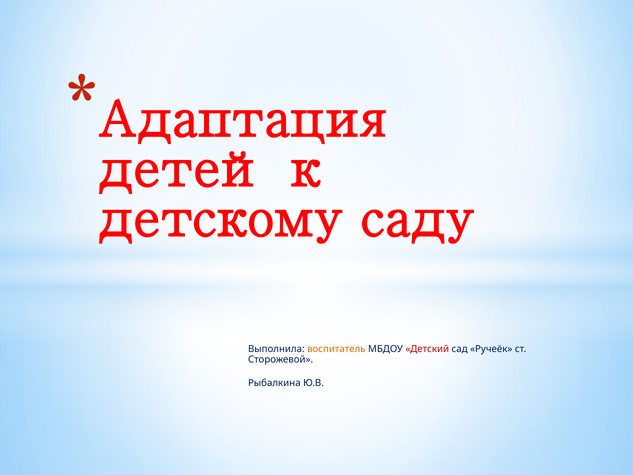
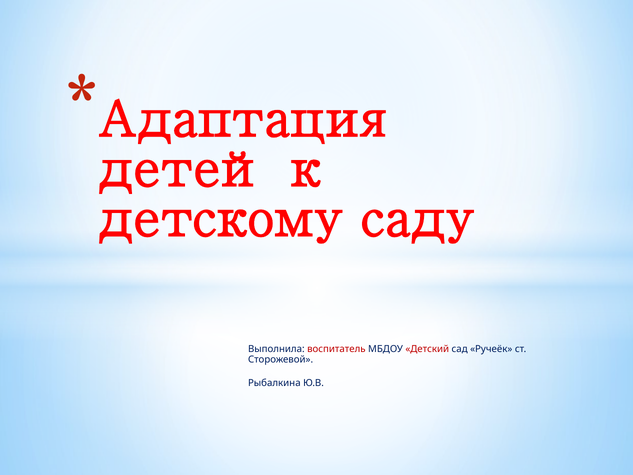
воспитатель colour: orange -> red
